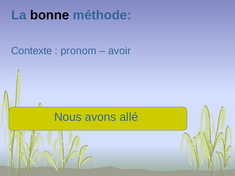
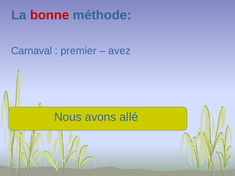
bonne colour: black -> red
Contexte: Contexte -> Carnaval
pronom: pronom -> premier
avoir: avoir -> avez
